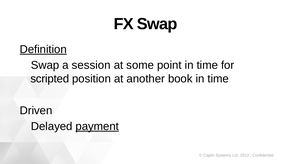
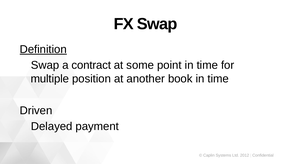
session: session -> contract
scripted: scripted -> multiple
payment underline: present -> none
